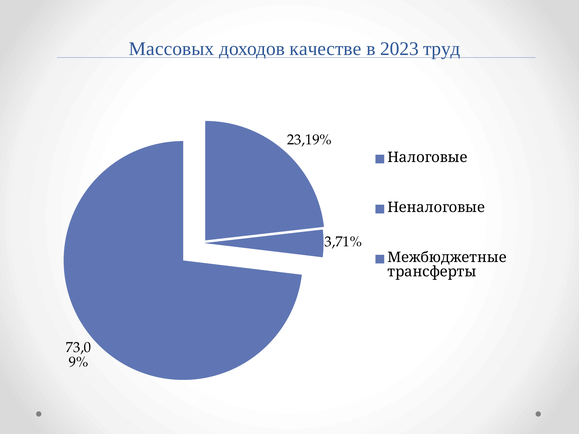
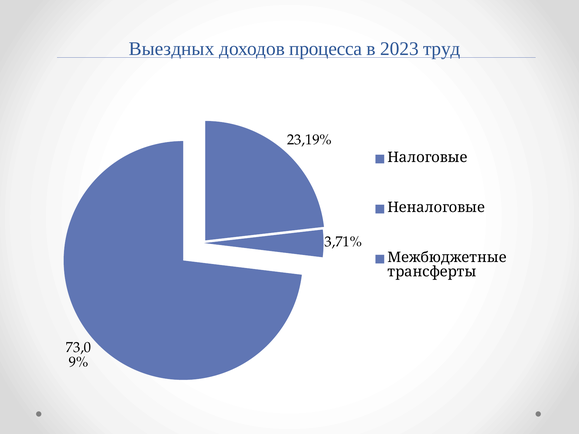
Массовых: Массовых -> Выездных
качестве: качестве -> процесса
